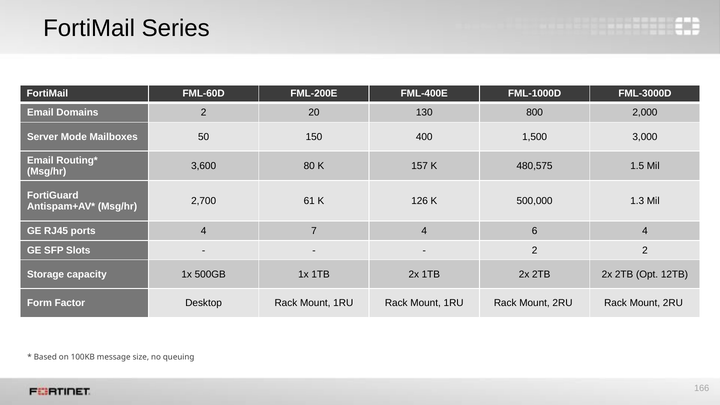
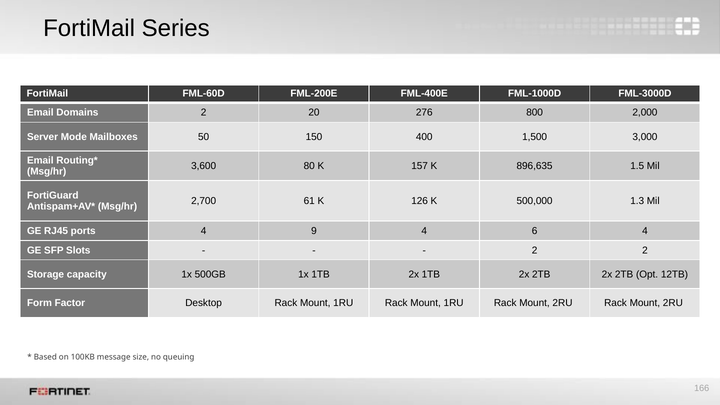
130: 130 -> 276
480,575: 480,575 -> 896,635
7: 7 -> 9
